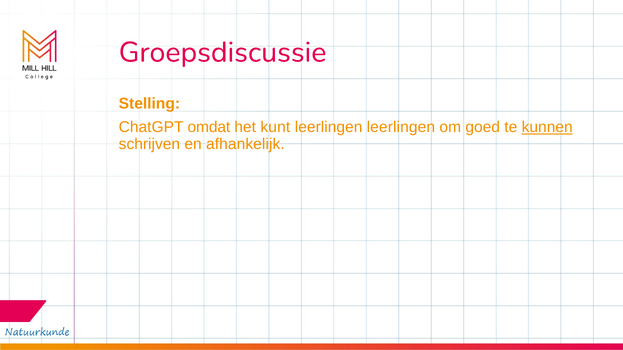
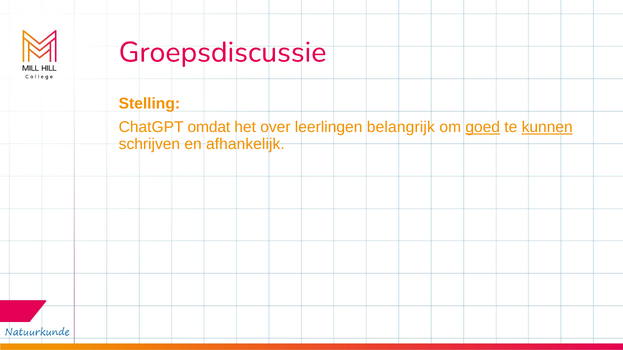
kunt: kunt -> over
leerlingen leerlingen: leerlingen -> belangrijk
goed underline: none -> present
